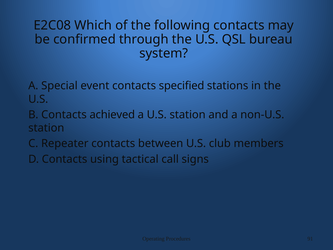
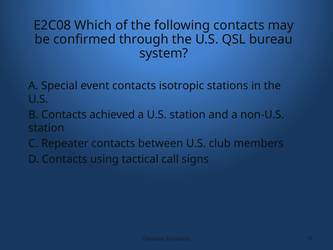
specified: specified -> isotropic
